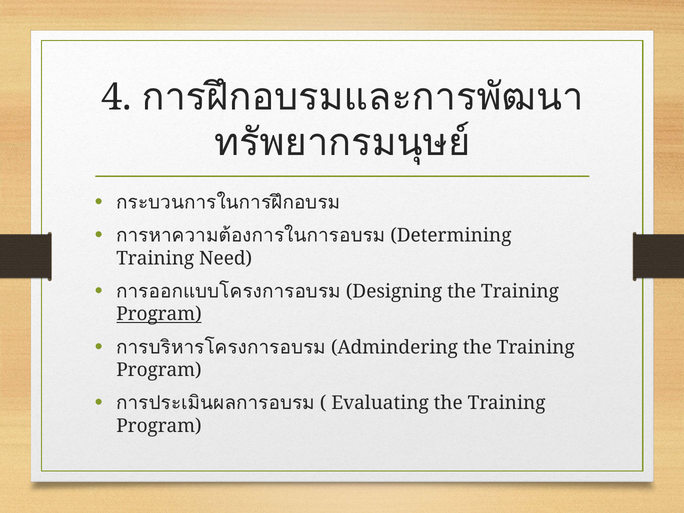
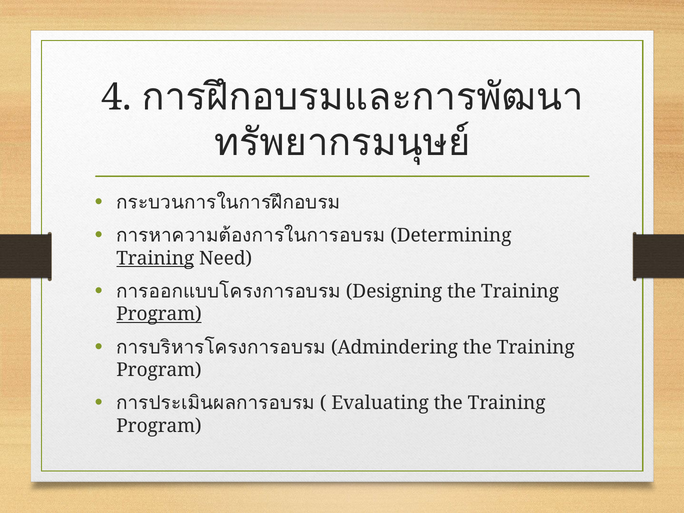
Training at (155, 258) underline: none -> present
